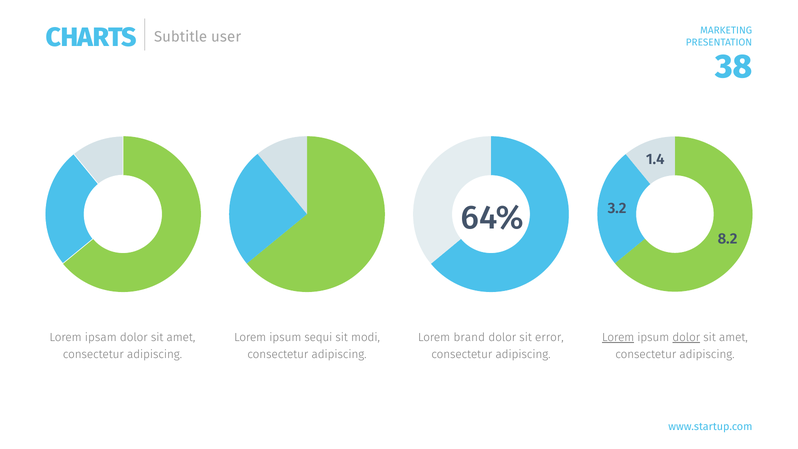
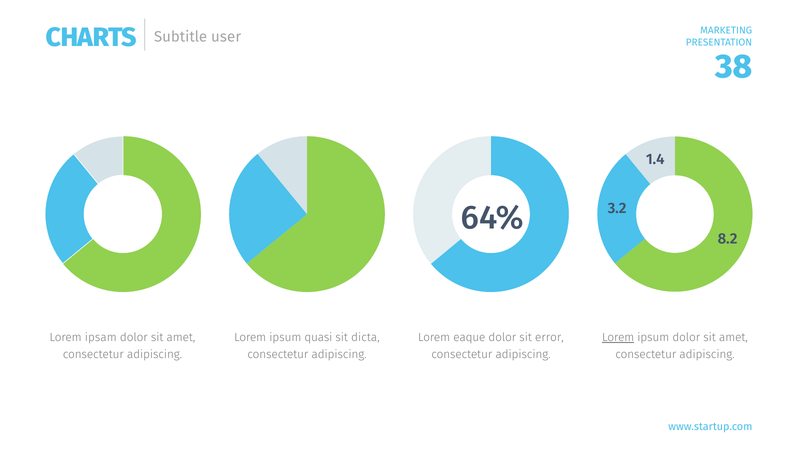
sequi: sequi -> quasi
modi: modi -> dicta
dolor at (686, 337) underline: present -> none
brand: brand -> eaque
